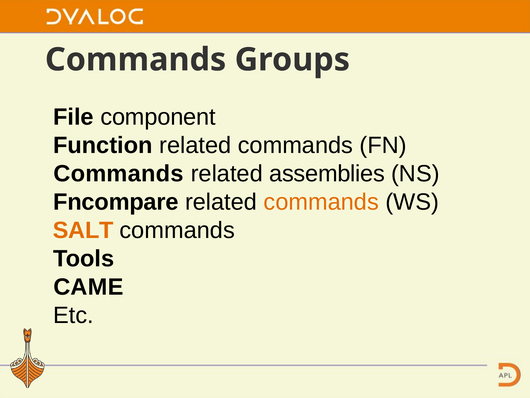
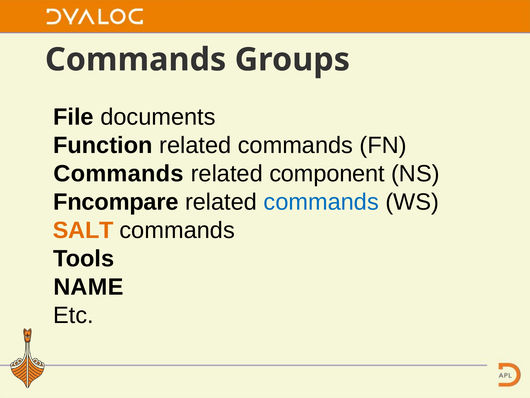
component: component -> documents
assemblies: assemblies -> component
commands at (321, 202) colour: orange -> blue
CAME: CAME -> NAME
